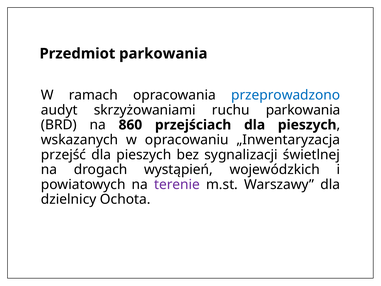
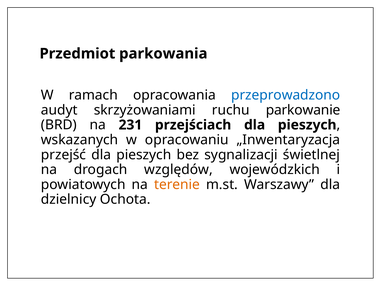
ruchu parkowania: parkowania -> parkowanie
860: 860 -> 231
wystąpień: wystąpień -> względów
terenie colour: purple -> orange
